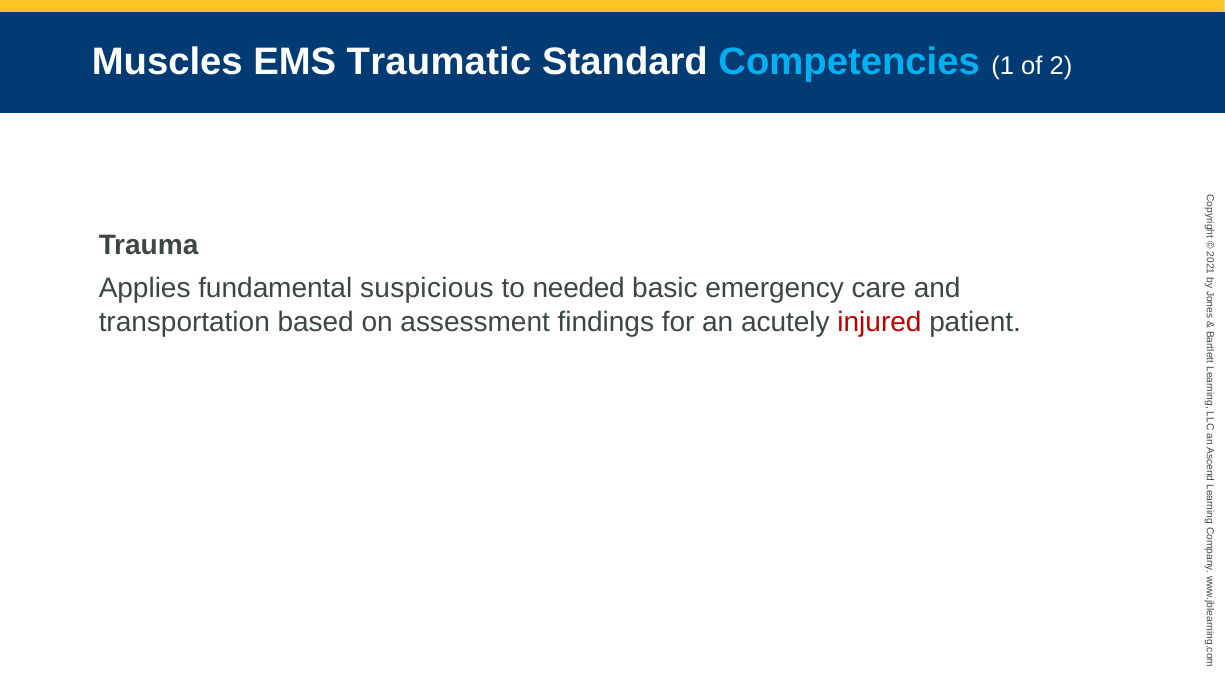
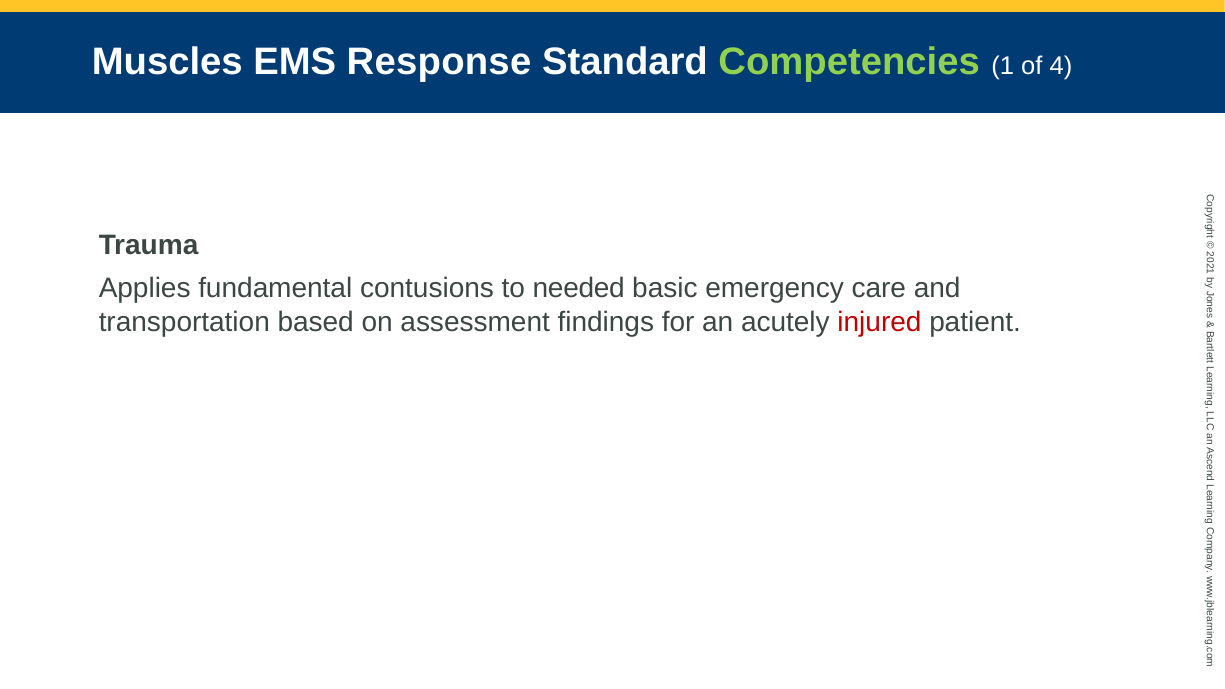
Traumatic: Traumatic -> Response
Competencies colour: light blue -> light green
of 2: 2 -> 4
suspicious: suspicious -> contusions
